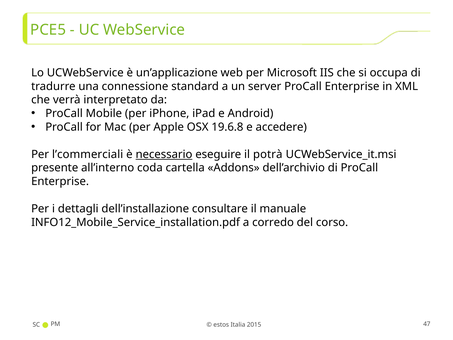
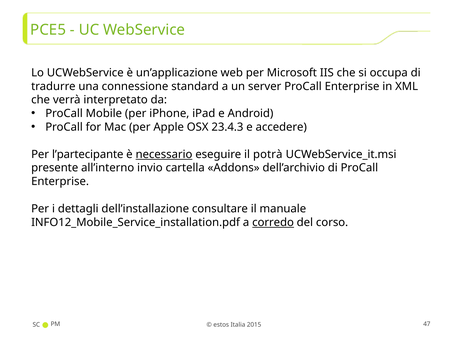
19.6.8: 19.6.8 -> 23.4.3
l’commerciali: l’commerciali -> l’partecipante
coda: coda -> invio
corredo underline: none -> present
